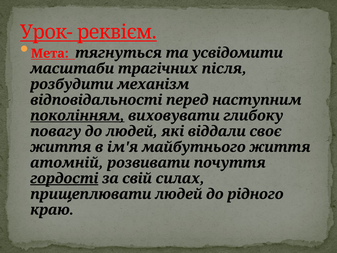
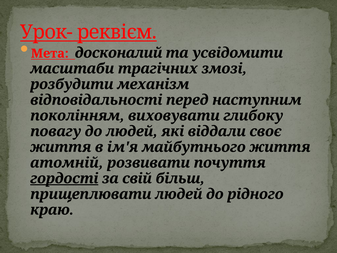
тягнуться: тягнуться -> досконалий
після: після -> змозі
поколінням underline: present -> none
силах: силах -> більш
